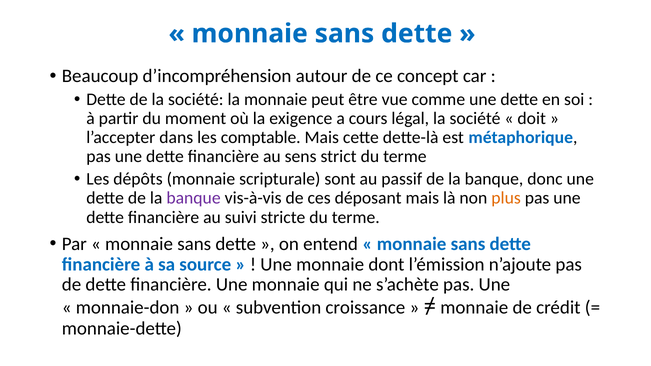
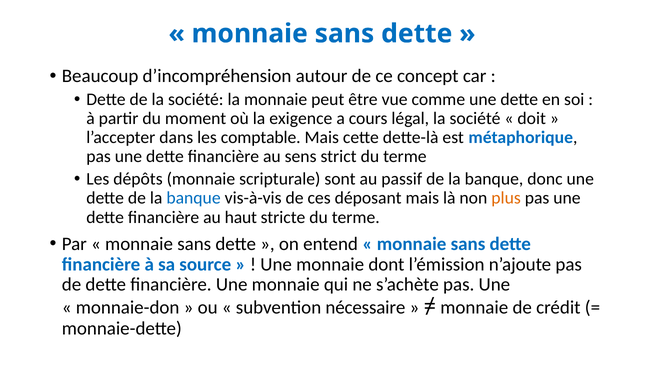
banque at (194, 198) colour: purple -> blue
suivi: suivi -> haut
croissance: croissance -> nécessaire
